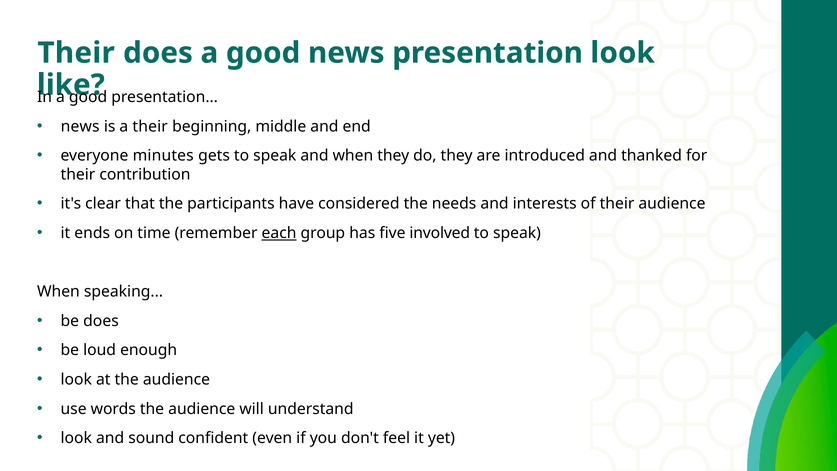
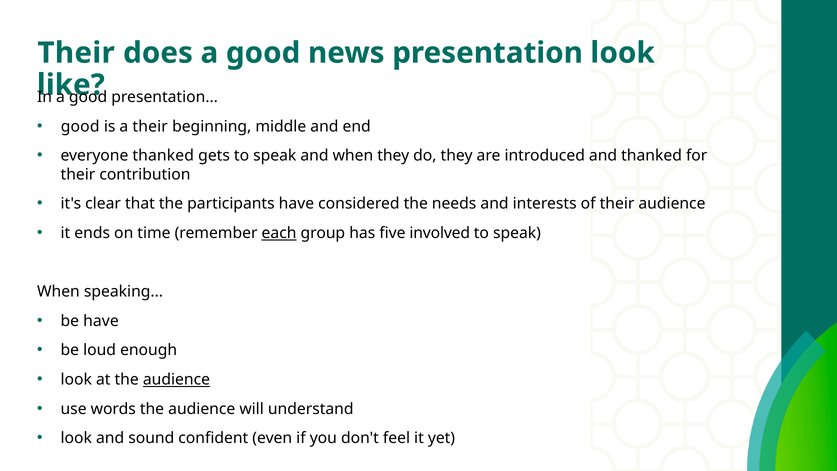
news at (80, 126): news -> good
everyone minutes: minutes -> thanked
be does: does -> have
audience at (176, 379) underline: none -> present
